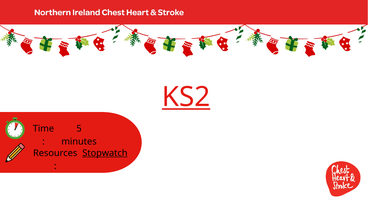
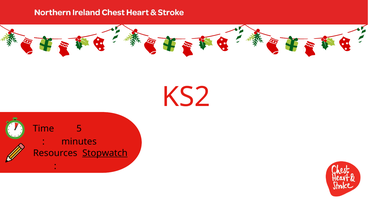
KS2 underline: present -> none
